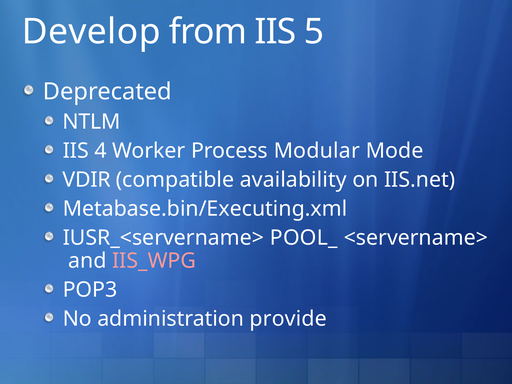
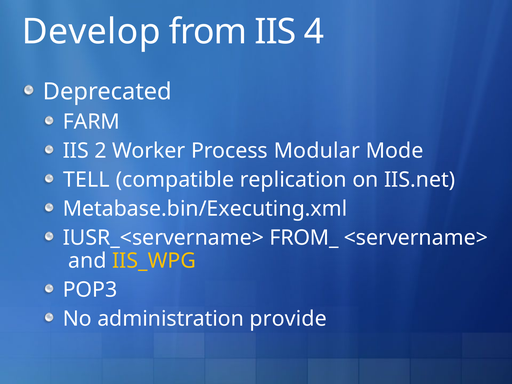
5: 5 -> 4
NTLM: NTLM -> FARM
4: 4 -> 2
VDIR: VDIR -> TELL
availability: availability -> replication
POOL_: POOL_ -> FROM_
IIS_WPG colour: pink -> yellow
